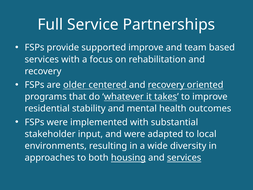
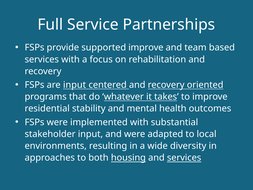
are older: older -> input
